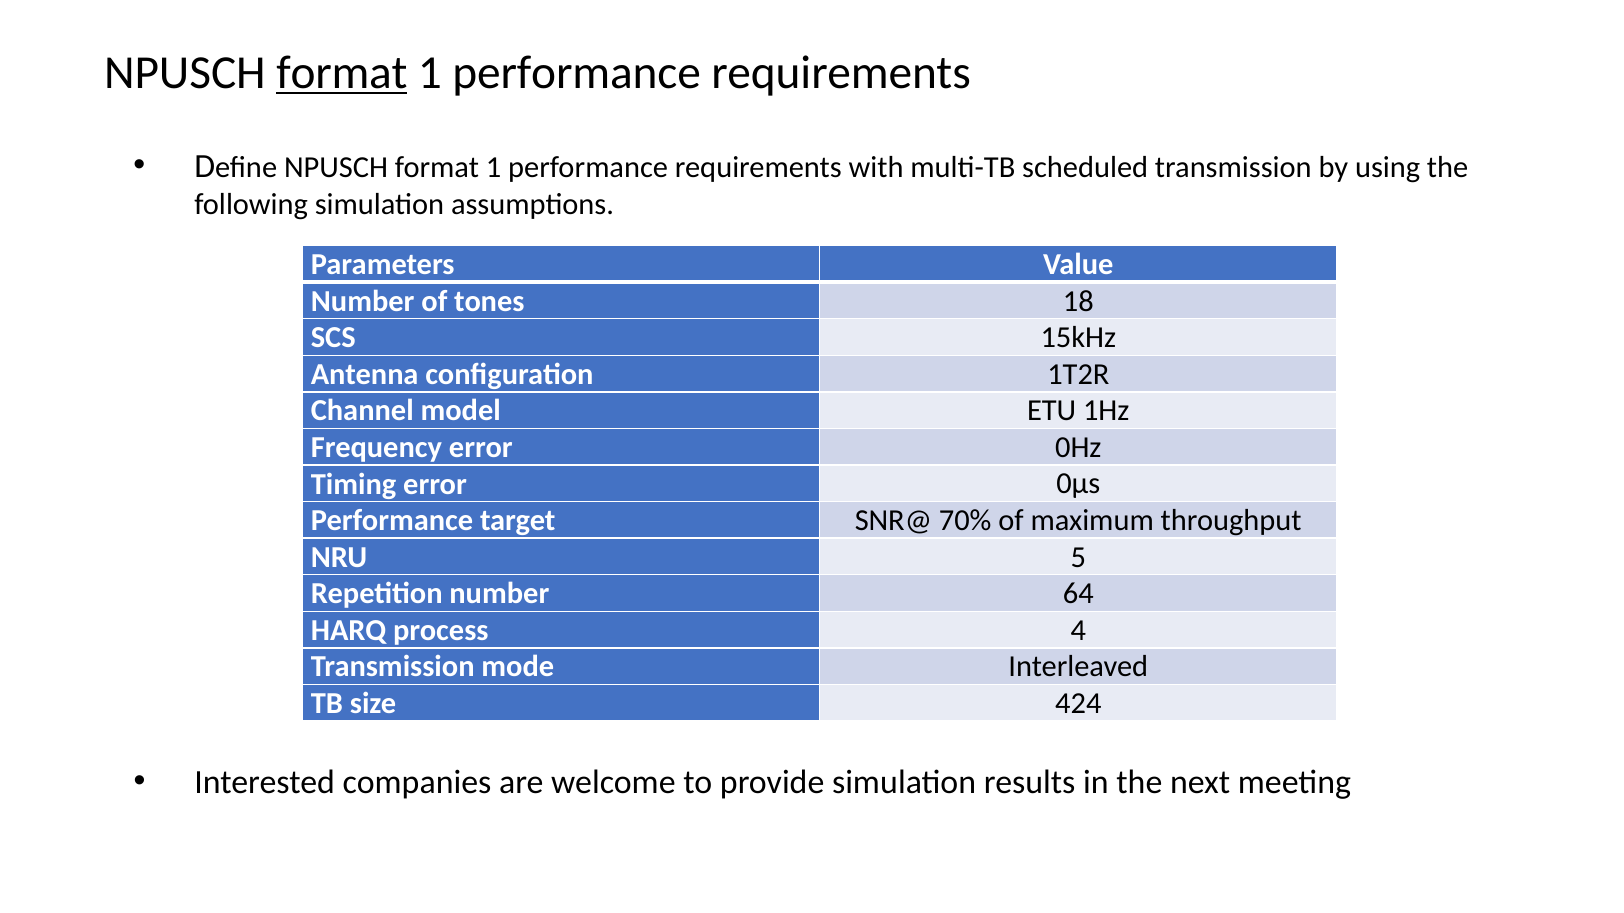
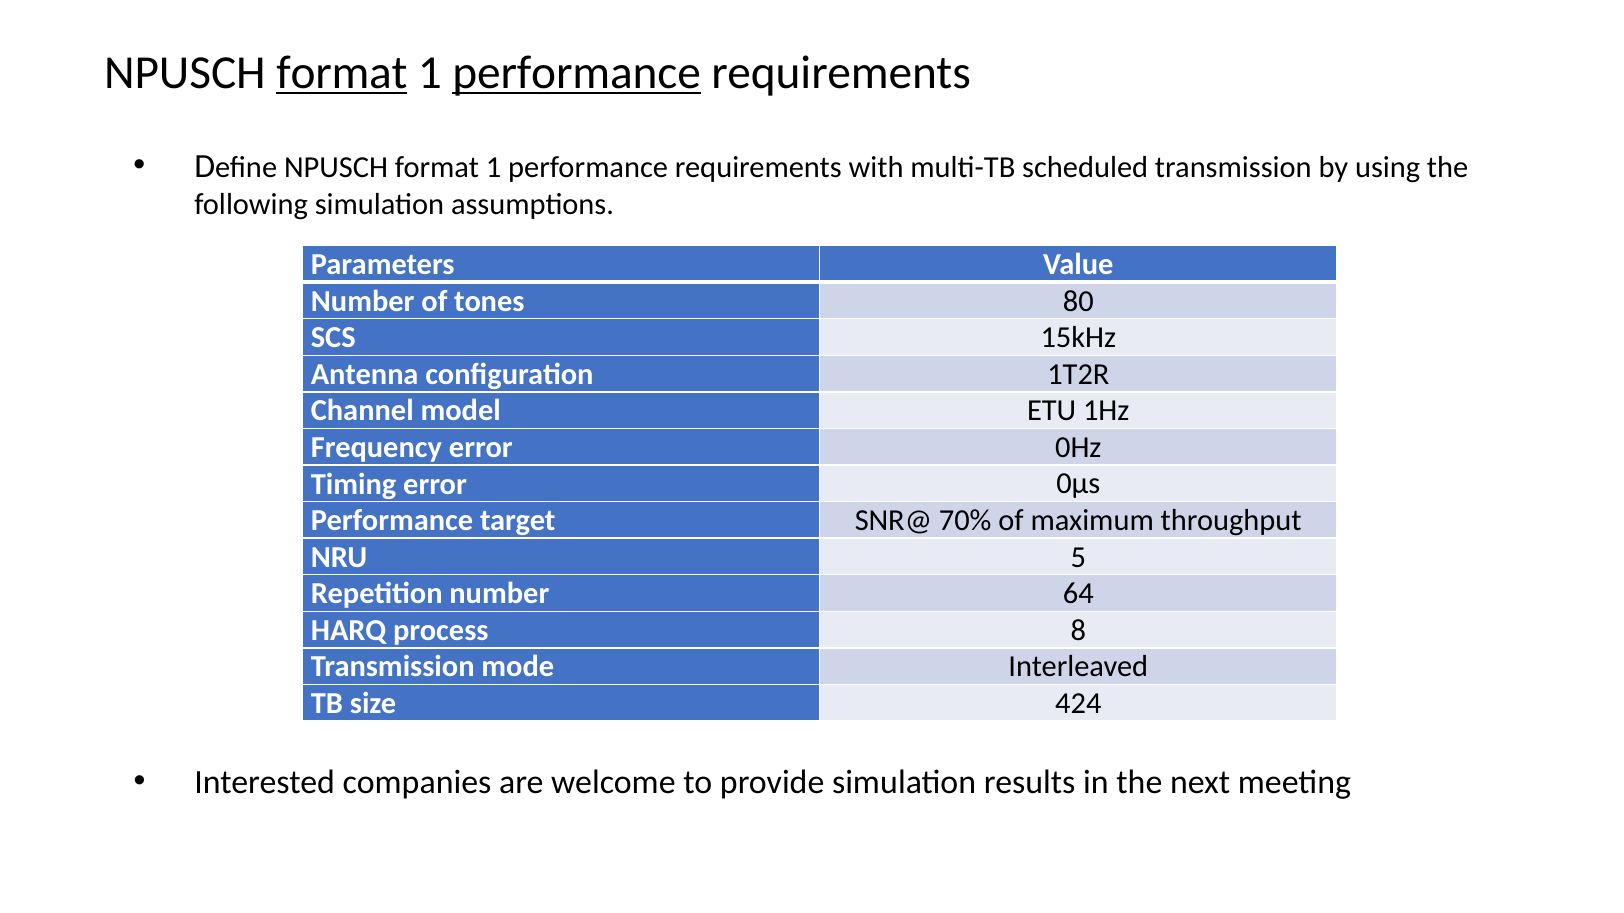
performance at (577, 73) underline: none -> present
18: 18 -> 80
4: 4 -> 8
